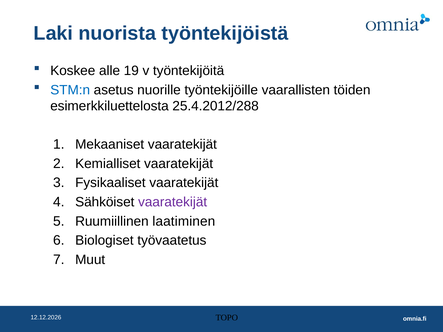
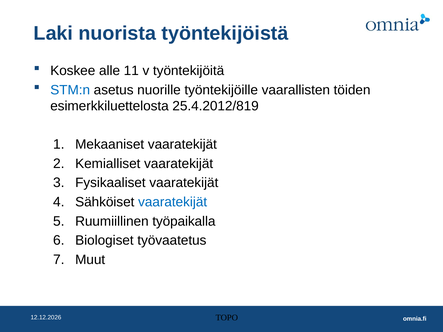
19: 19 -> 11
25.4.2012/288: 25.4.2012/288 -> 25.4.2012/819
vaaratekijät at (173, 202) colour: purple -> blue
laatiminen: laatiminen -> työpaikalla
